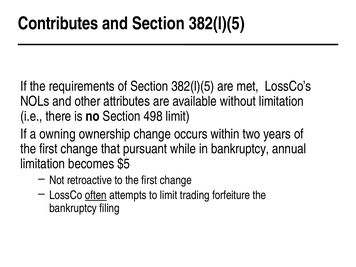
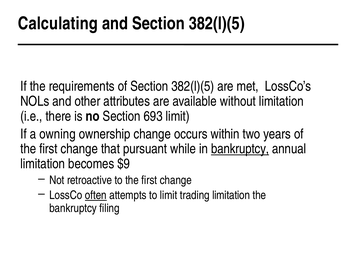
Contributes: Contributes -> Calculating
498: 498 -> 693
bankruptcy at (240, 149) underline: none -> present
$5: $5 -> $9
trading forfeiture: forfeiture -> limitation
